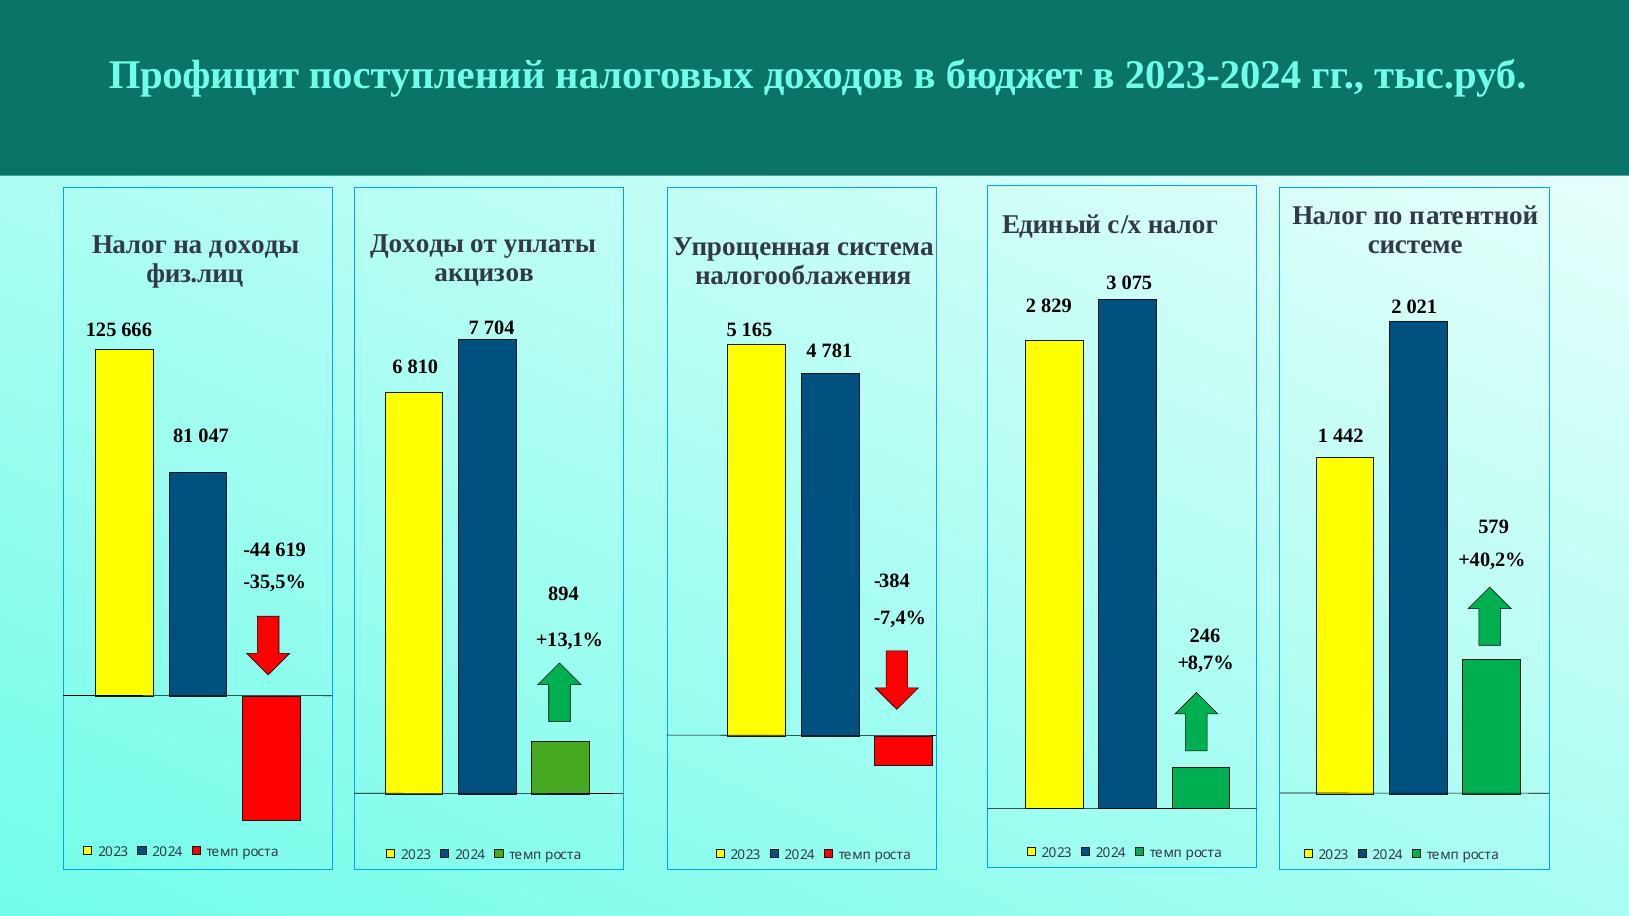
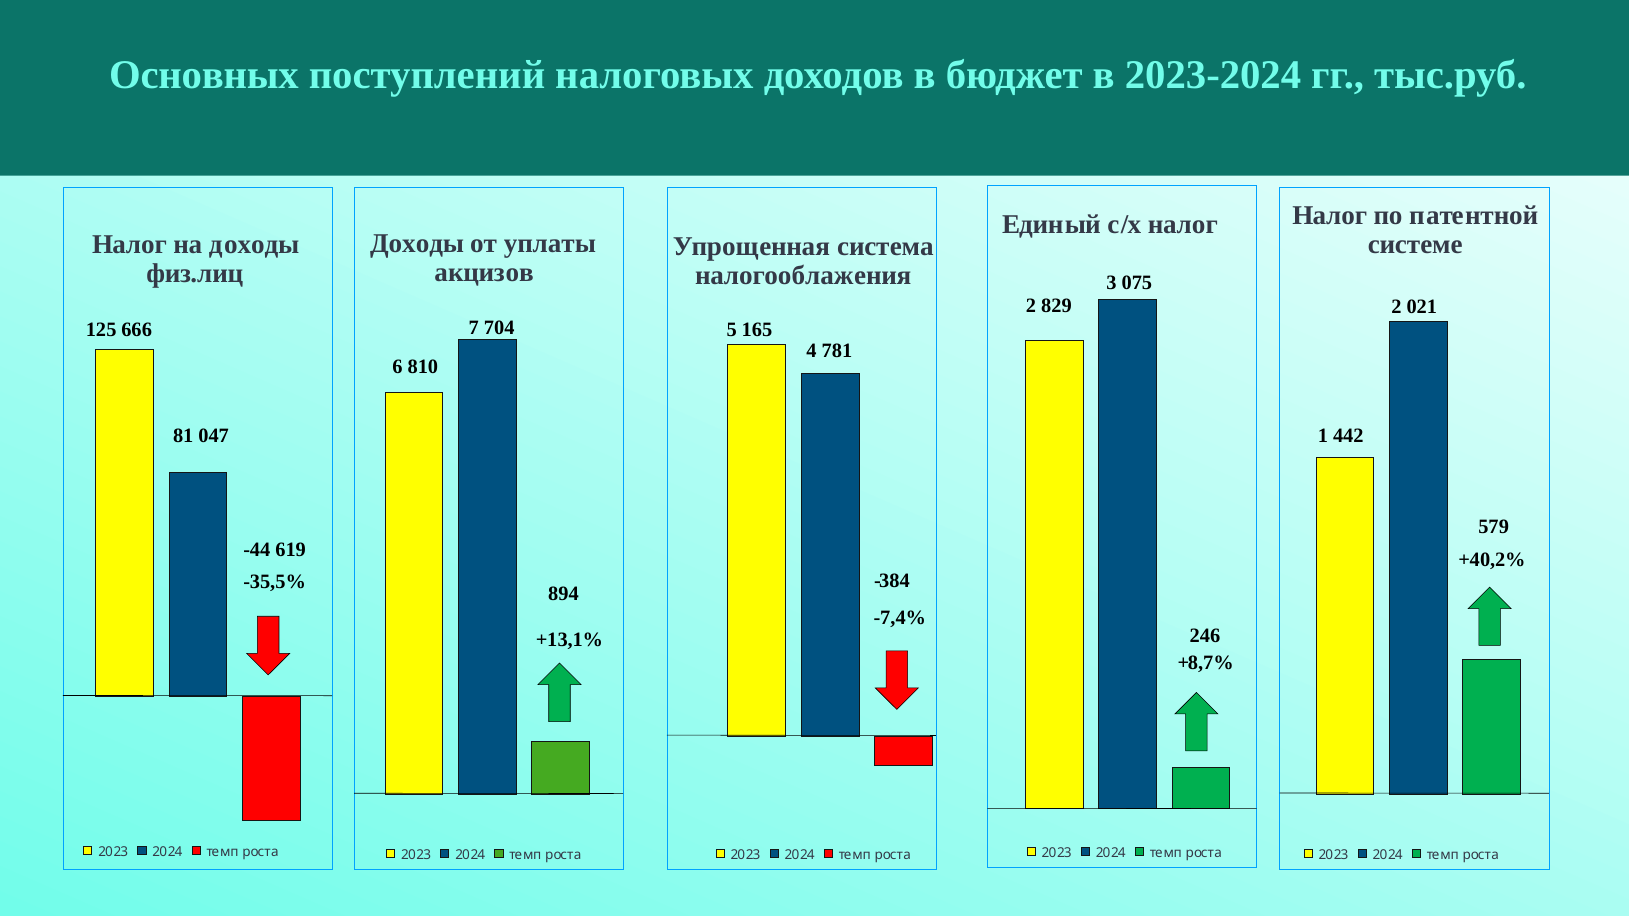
Профицит: Профицит -> Основных
